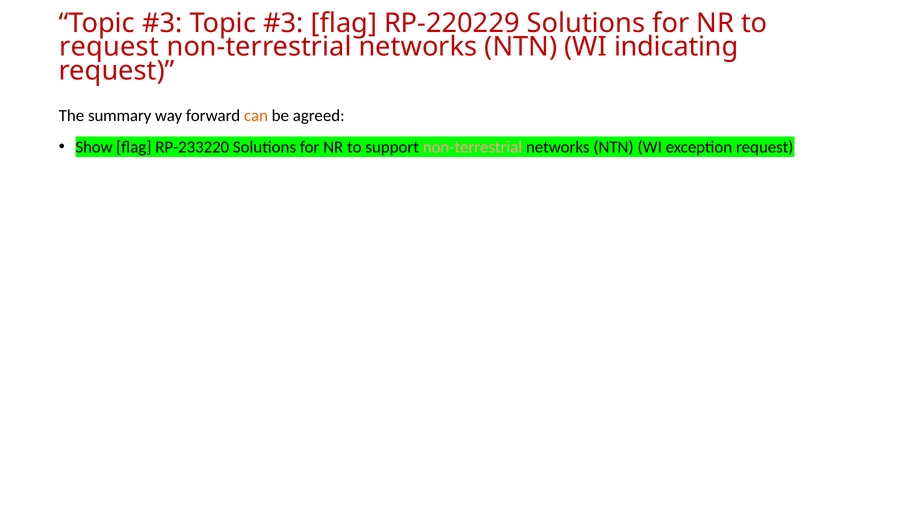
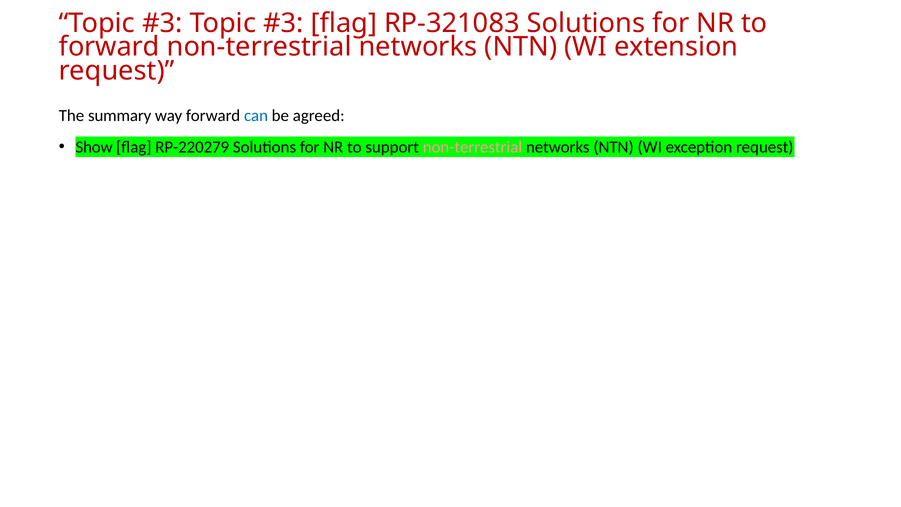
RP-220229: RP-220229 -> RP-321083
request at (109, 47): request -> forward
indicating: indicating -> extension
can colour: orange -> blue
RP-233220: RP-233220 -> RP-220279
